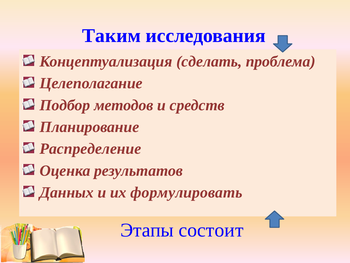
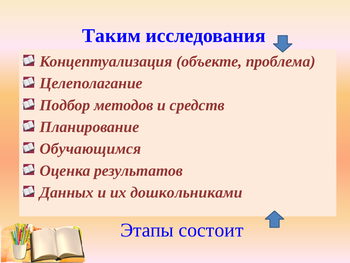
сделать: сделать -> объекте
Распределение: Распределение -> Обучающимся
формулировать: формулировать -> дошкольниками
